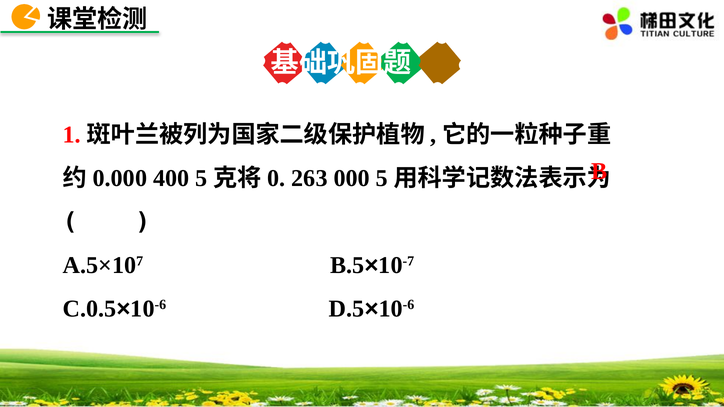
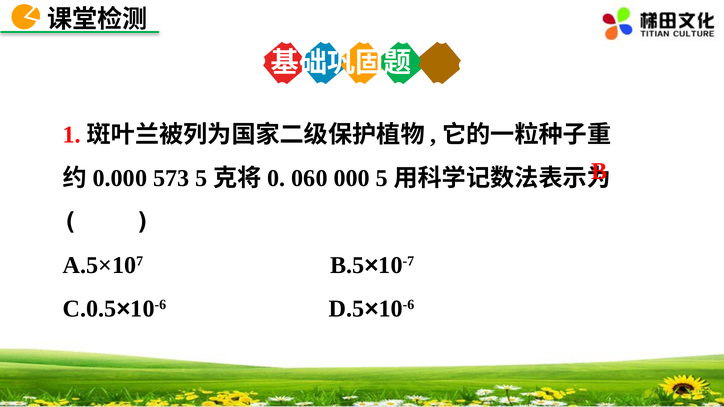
400: 400 -> 573
263: 263 -> 060
